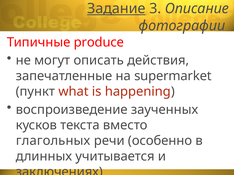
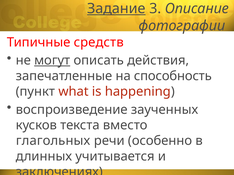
produce: produce -> средств
могут underline: none -> present
supermarket: supermarket -> способность
